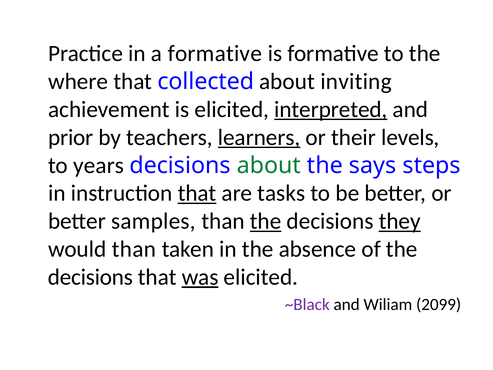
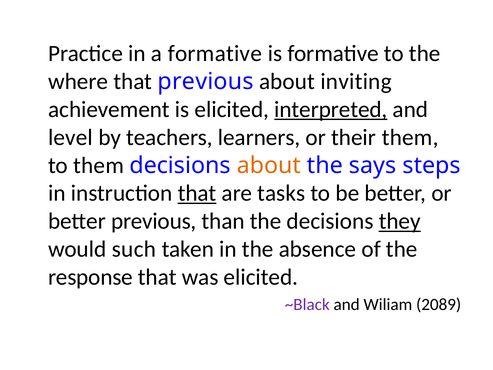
that collected: collected -> previous
prior: prior -> level
learners underline: present -> none
their levels: levels -> them
to years: years -> them
about at (269, 165) colour: green -> orange
better samples: samples -> previous
the at (266, 221) underline: present -> none
would than: than -> such
decisions at (90, 277): decisions -> response
was underline: present -> none
2099: 2099 -> 2089
